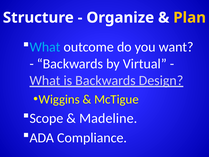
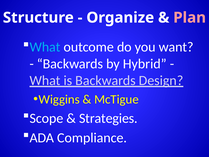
Plan colour: yellow -> pink
Virtual: Virtual -> Hybrid
Madeline: Madeline -> Strategies
